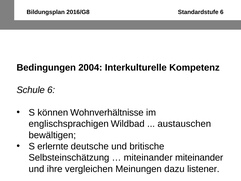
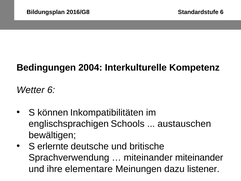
Schule: Schule -> Wetter
Wohnverhältnisse: Wohnverhältnisse -> Inkompatibilitäten
Wildbad: Wildbad -> Schools
Selbsteinschätzung: Selbsteinschätzung -> Sprachverwendung
vergleichen: vergleichen -> elementare
